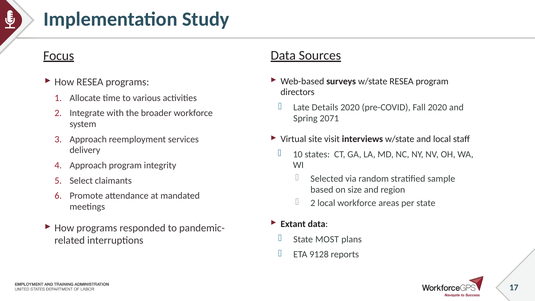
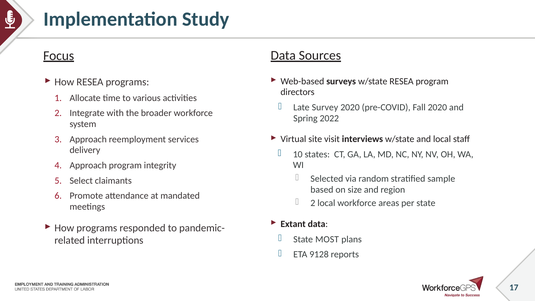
Details: Details -> Survey
2071: 2071 -> 2022
